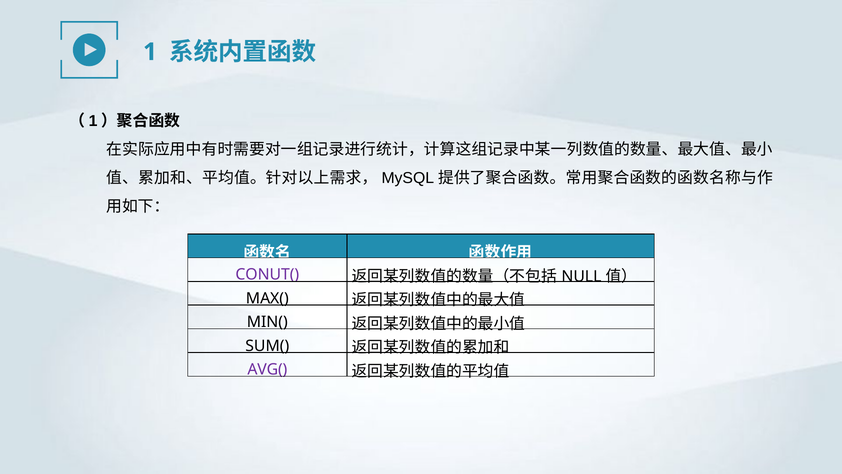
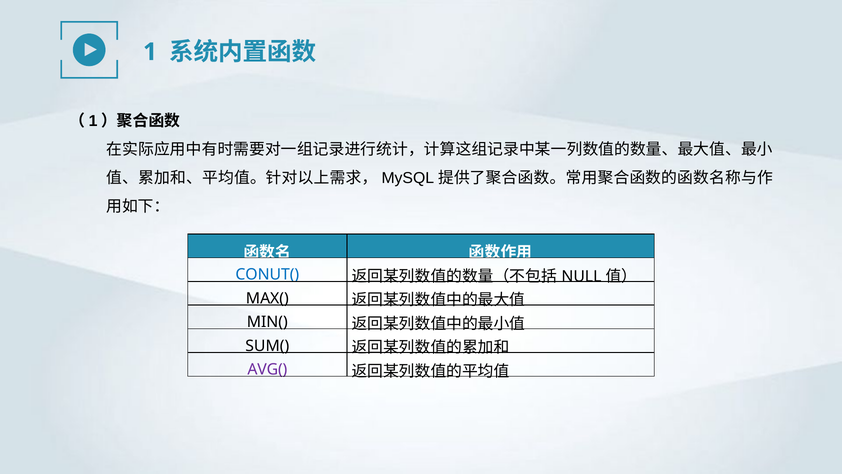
CONUT( colour: purple -> blue
